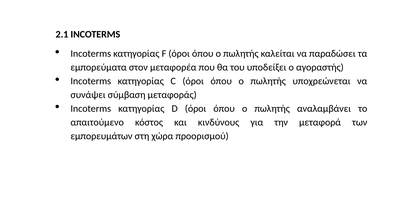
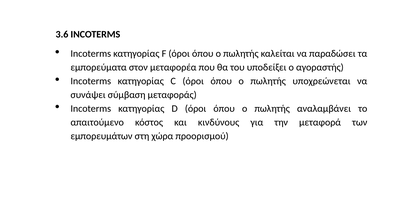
2.1: 2.1 -> 3.6
